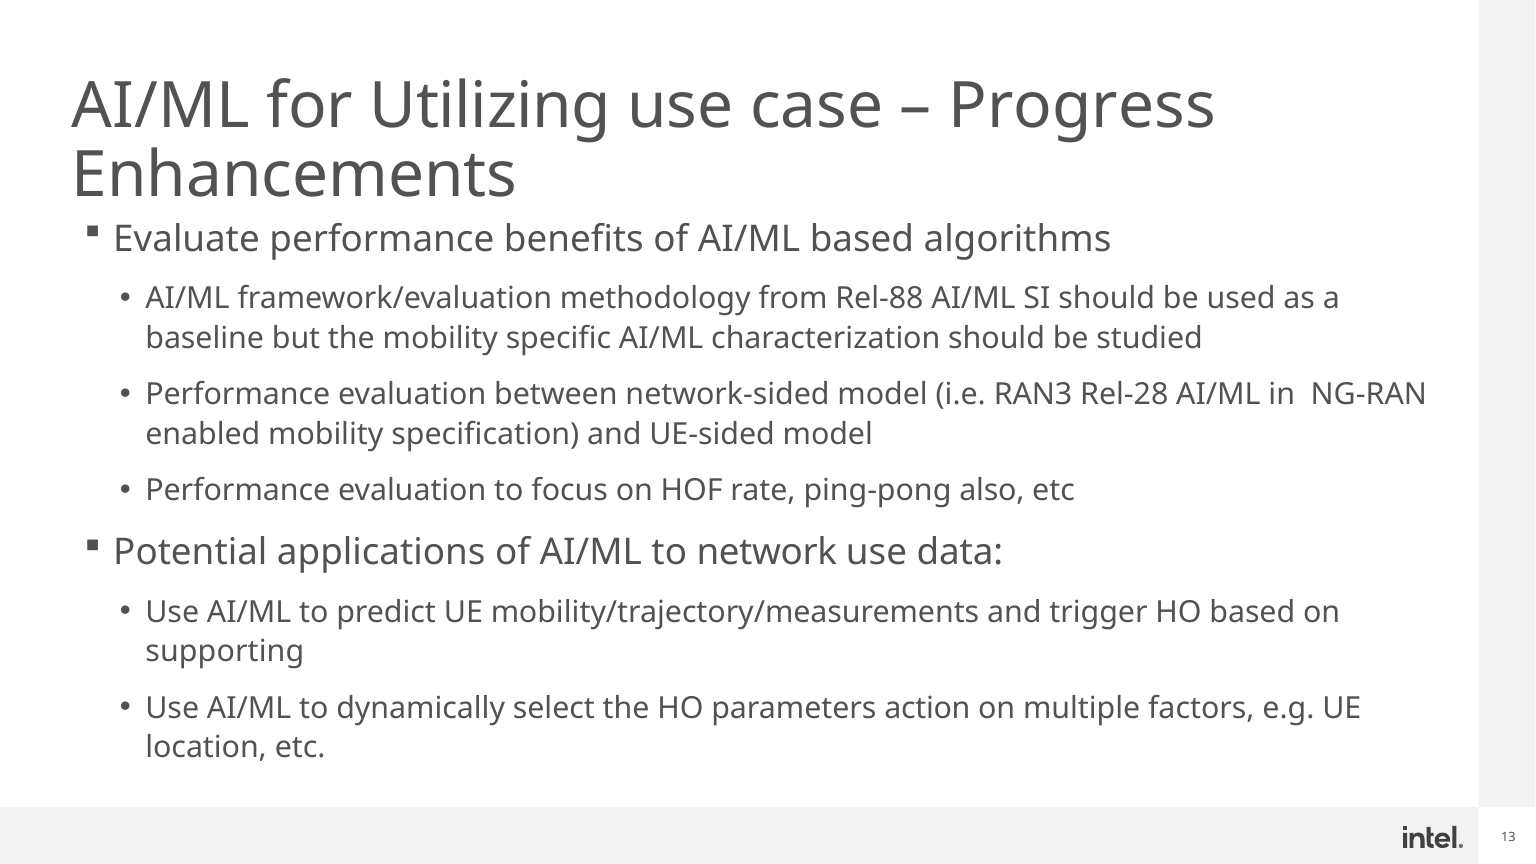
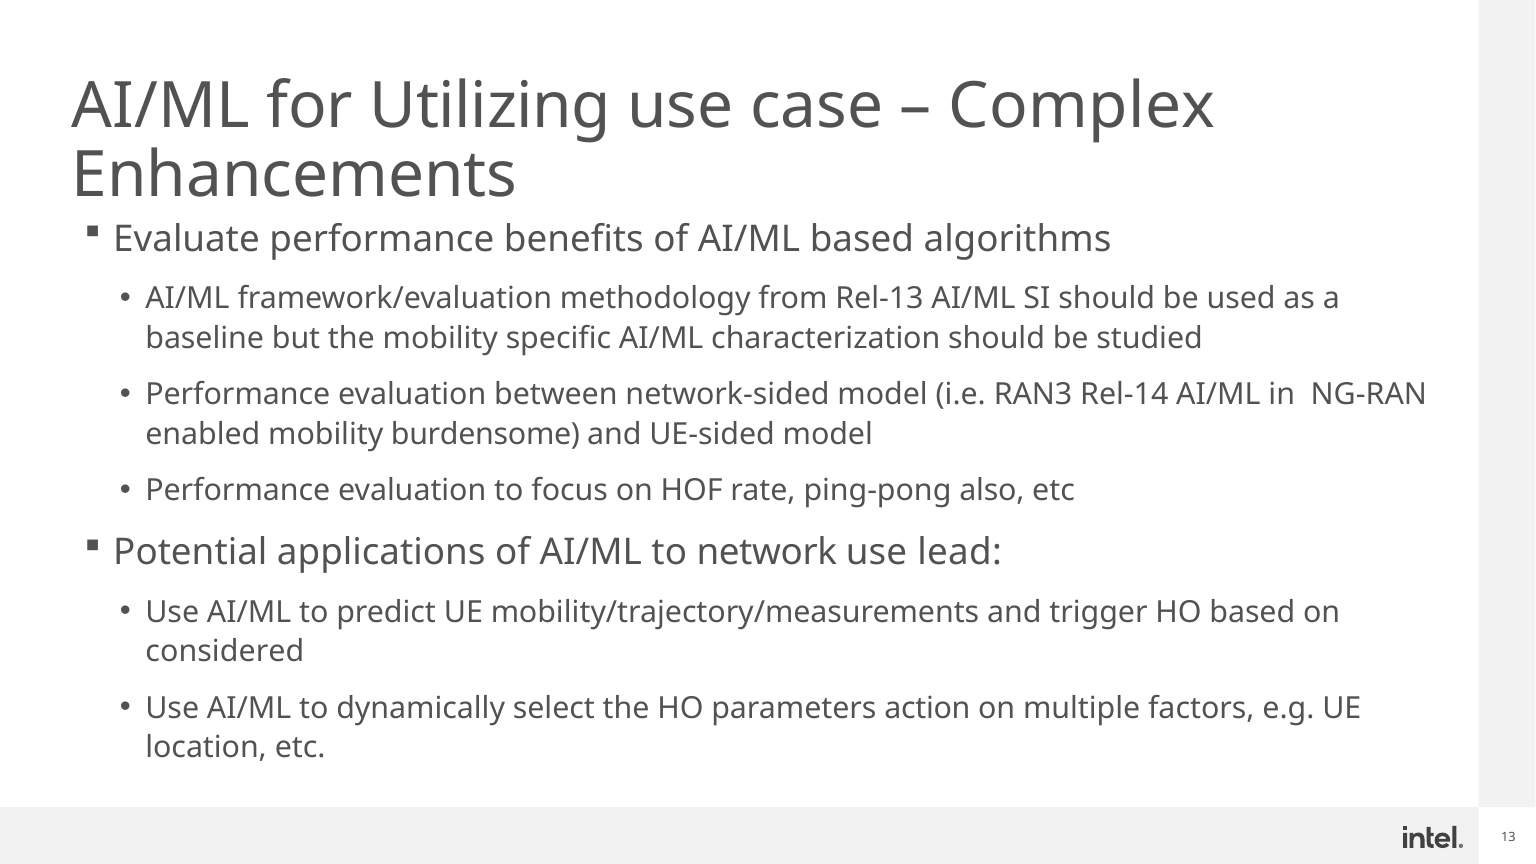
Progress: Progress -> Complex
Rel-88: Rel-88 -> Rel-13
Rel-28: Rel-28 -> Rel-14
specification: specification -> burdensome
data: data -> lead
supporting: supporting -> considered
